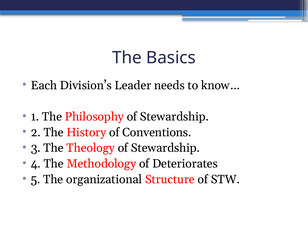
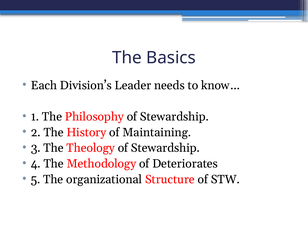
Conventions: Conventions -> Maintaining
